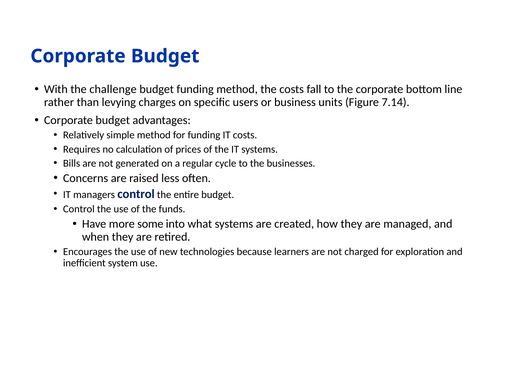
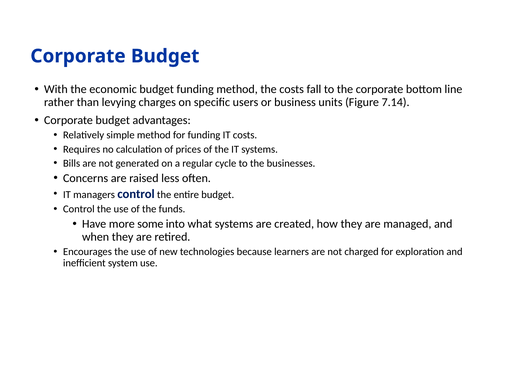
challenge: challenge -> economic
